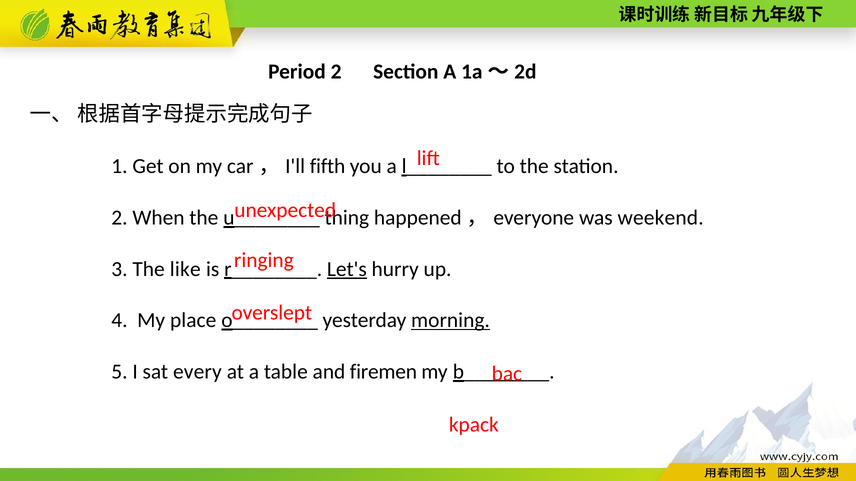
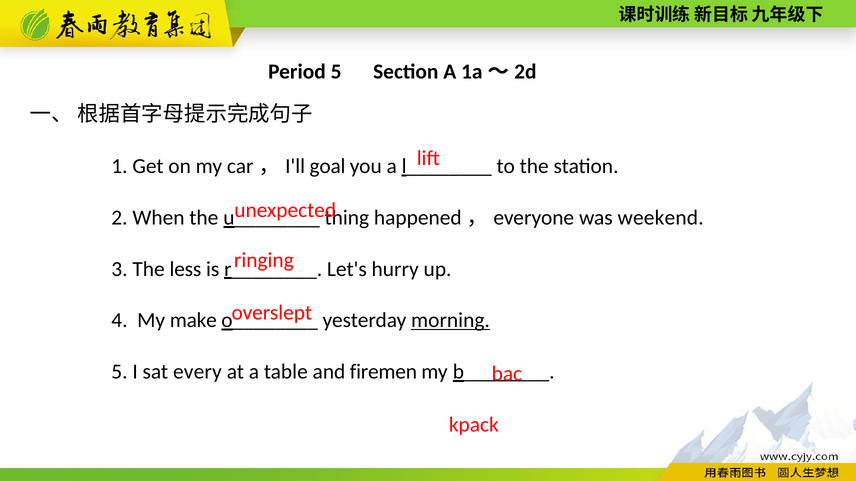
Period 2: 2 -> 5
fifth: fifth -> goal
like: like -> less
Let's underline: present -> none
place: place -> make
